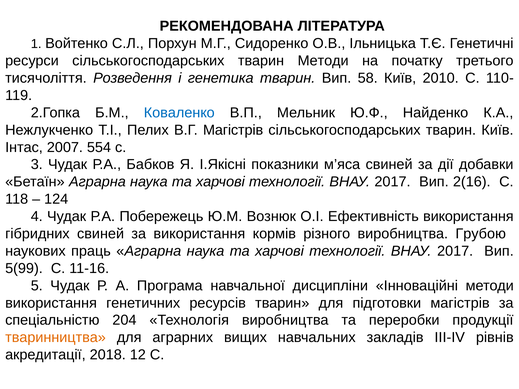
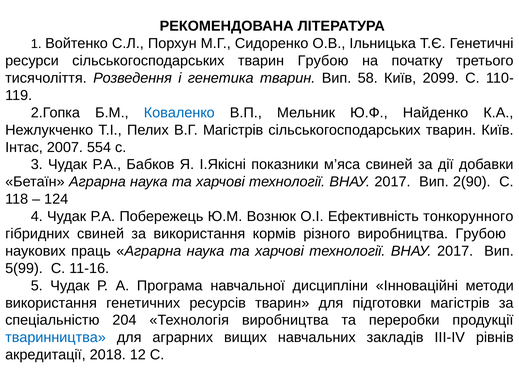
тварин Методи: Методи -> Грубою
2010: 2010 -> 2099
2(16: 2(16 -> 2(90
Ефективність використання: використання -> тонкорунного
тваринництва colour: orange -> blue
